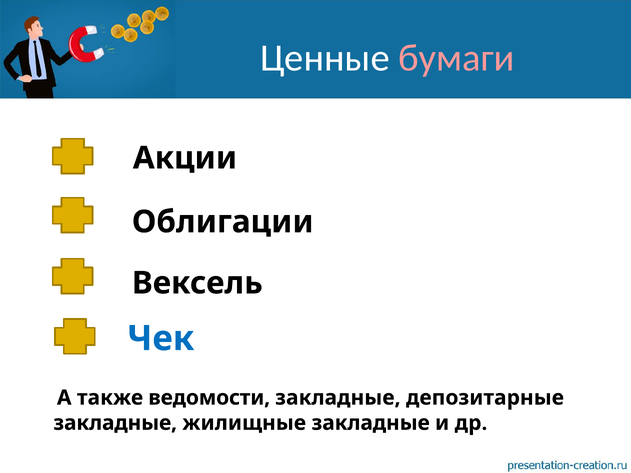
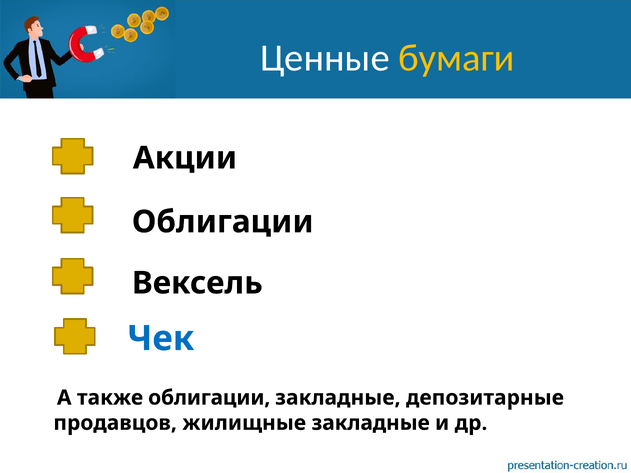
бумаги colour: pink -> yellow
также ведомости: ведомости -> облигации
закладные at (115, 423): закладные -> продавцов
